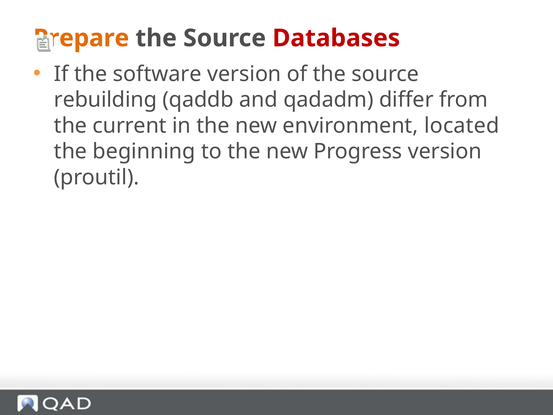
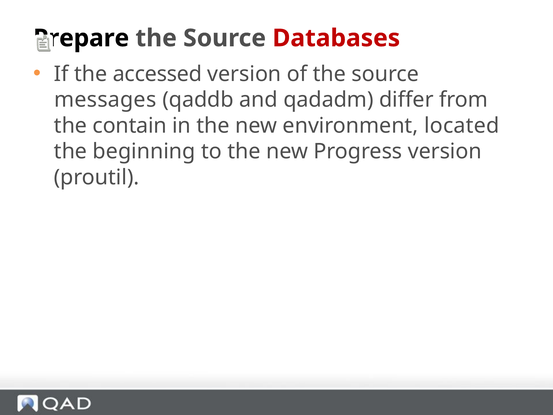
Prepare colour: orange -> black
software: software -> accessed
rebuilding: rebuilding -> messages
current: current -> contain
